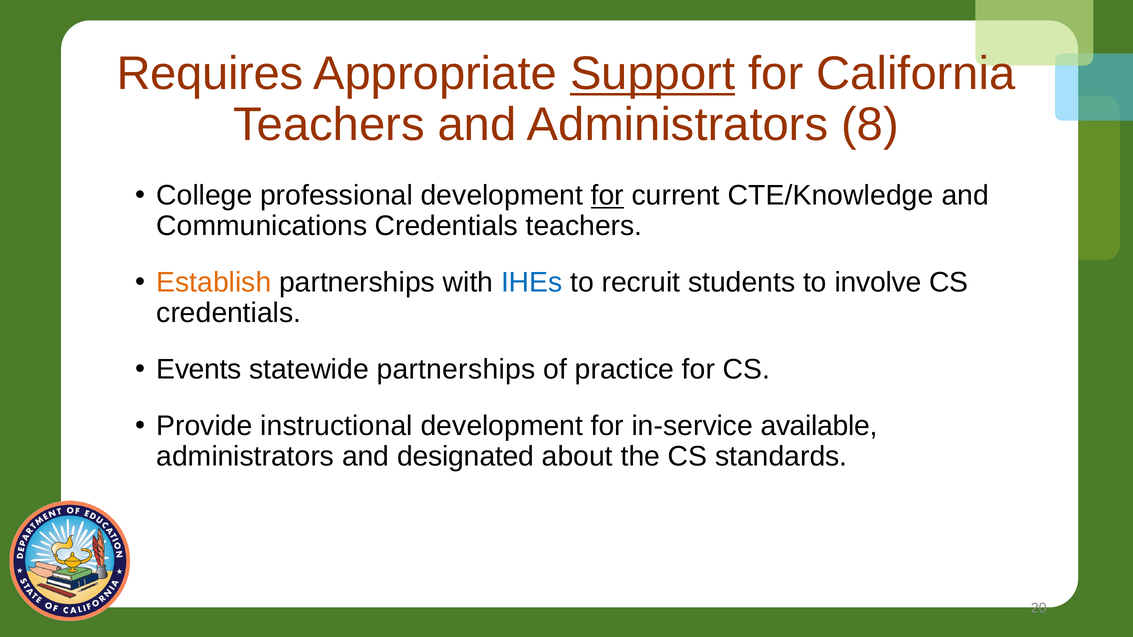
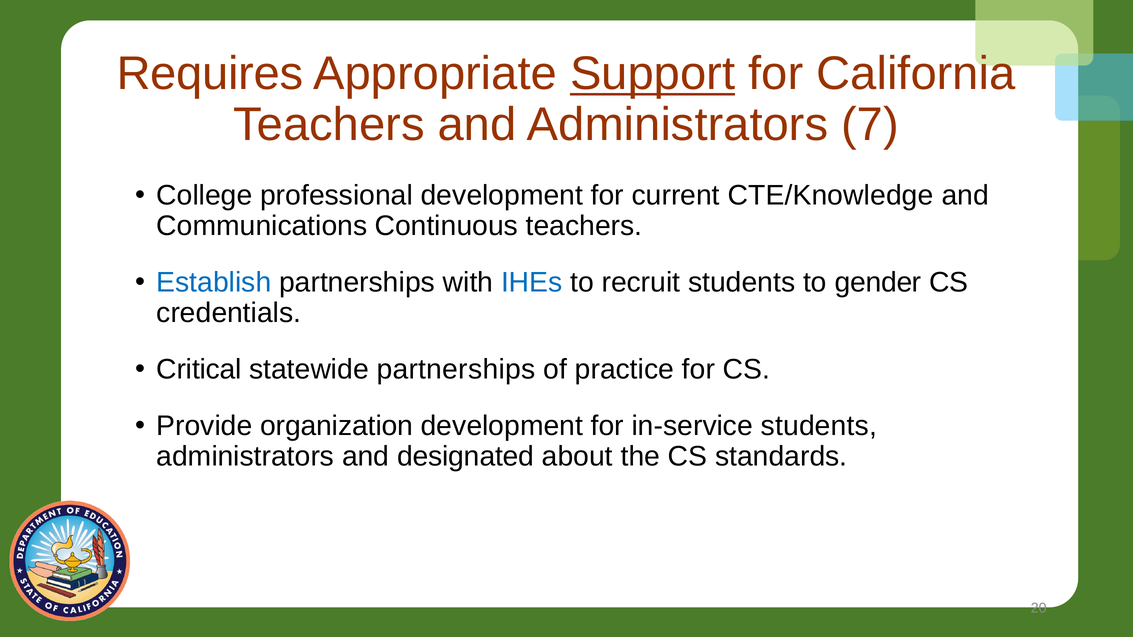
8: 8 -> 7
for at (607, 196) underline: present -> none
Communications Credentials: Credentials -> Continuous
Establish colour: orange -> blue
involve: involve -> gender
Events: Events -> Critical
instructional: instructional -> organization
in-service available: available -> students
